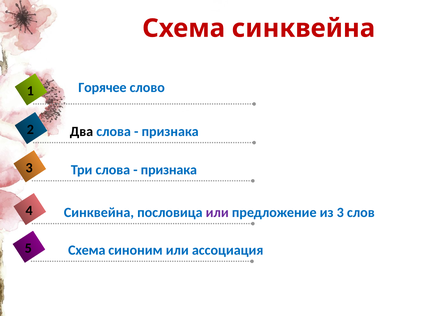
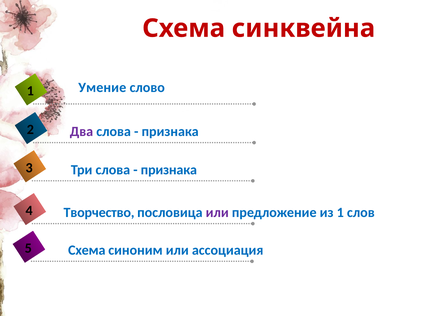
Горячее: Горячее -> Умение
Два colour: black -> purple
Синквейна at (99, 212): Синквейна -> Творчество
из 3: 3 -> 1
